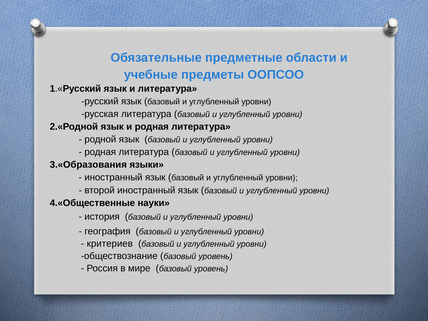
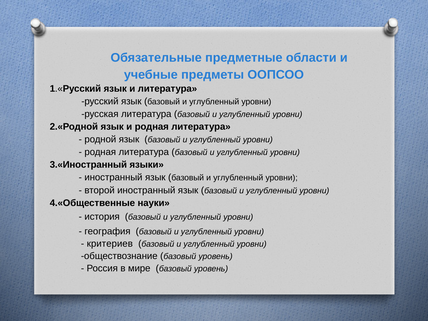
3.«Образования: 3.«Образования -> 3.«Иностранный
